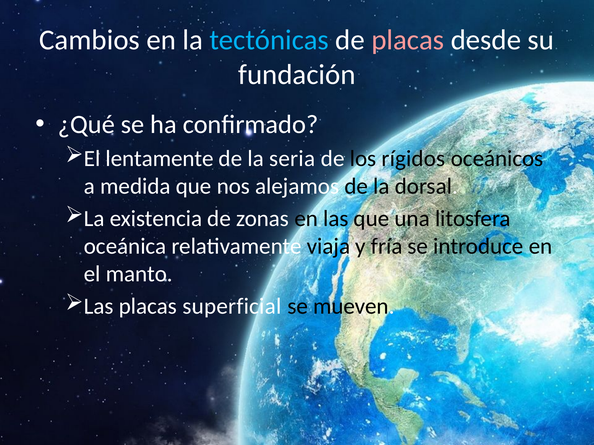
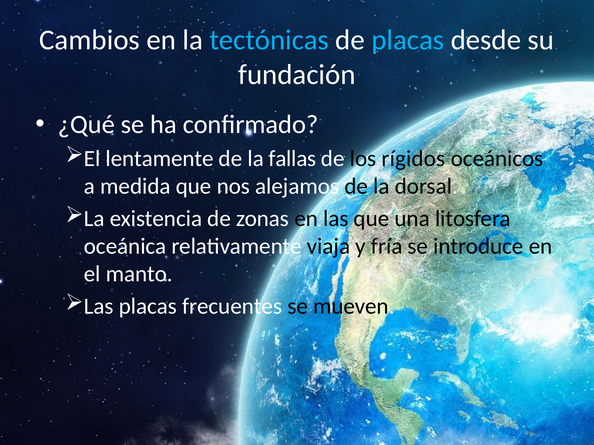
placas at (408, 40) colour: pink -> light blue
seria: seria -> fallas
superficial: superficial -> frecuentes
